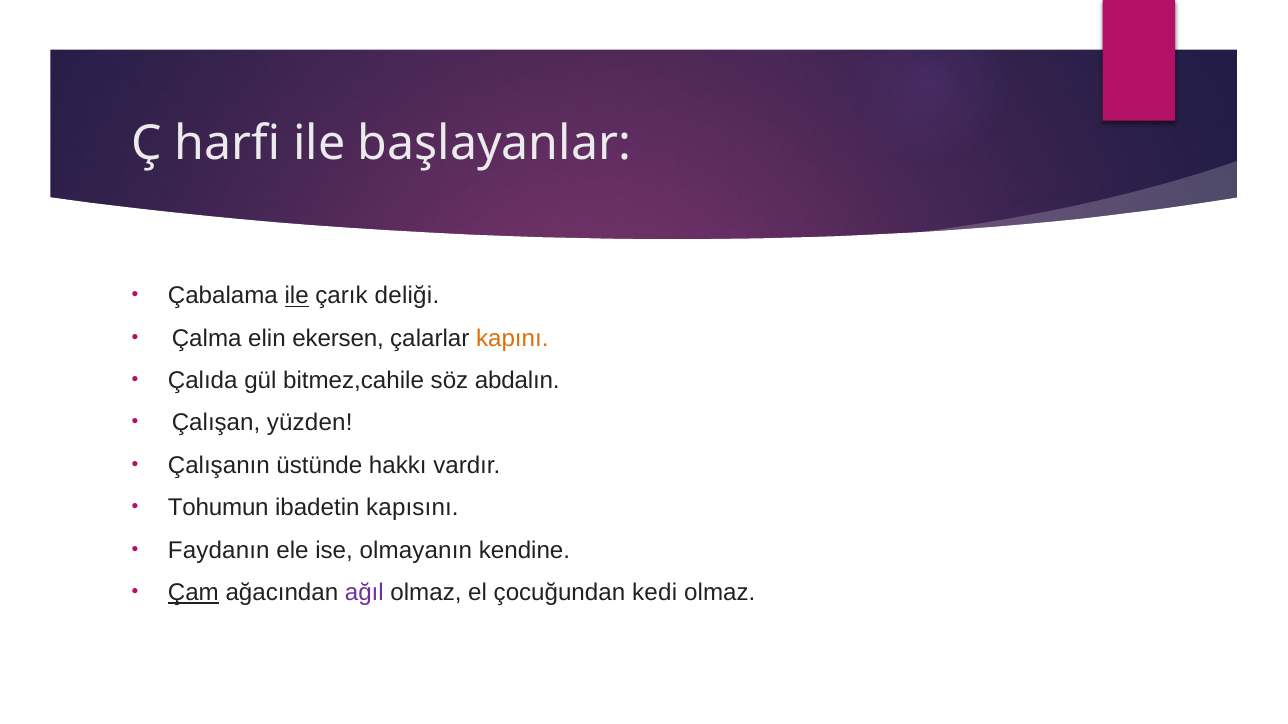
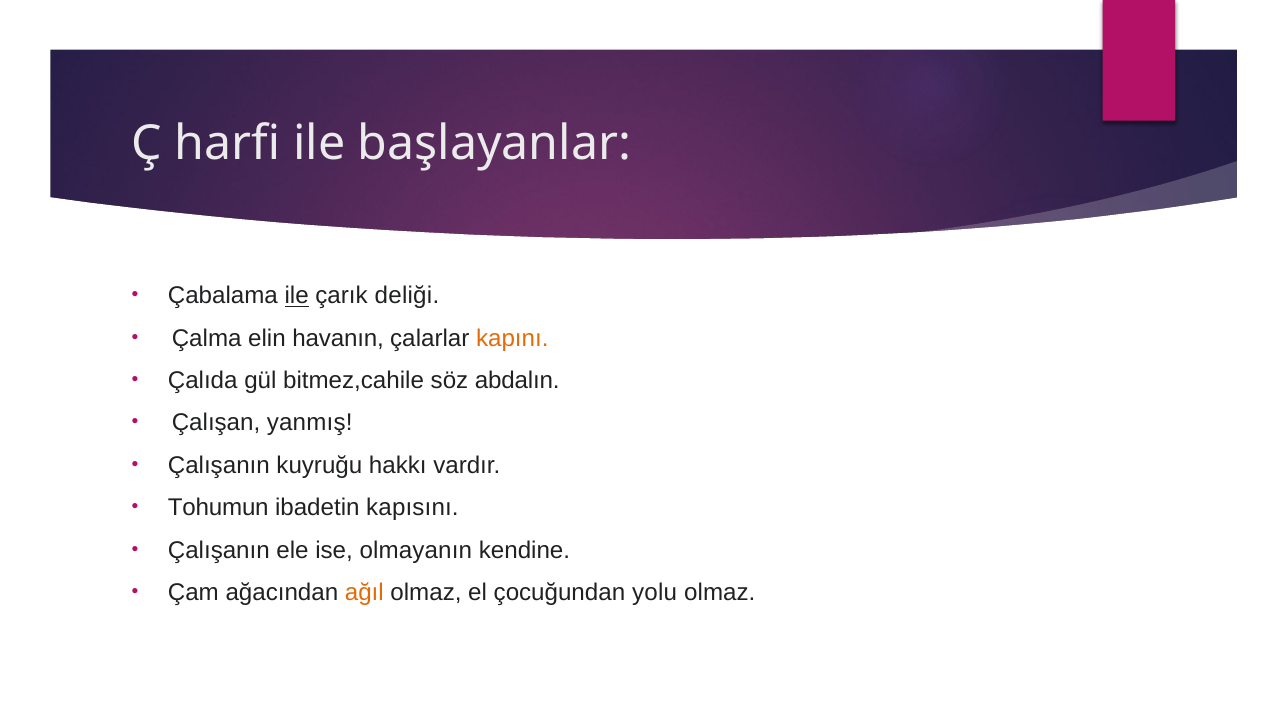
ekersen: ekersen -> havanın
yüzden: yüzden -> yanmış
üstünde: üstünde -> kuyruğu
Faydanın at (219, 550): Faydanın -> Çalışanın
Çam underline: present -> none
ağıl colour: purple -> orange
kedi: kedi -> yolu
